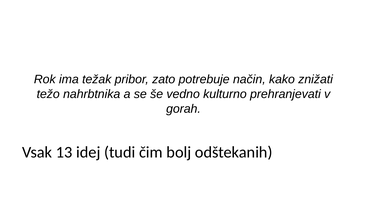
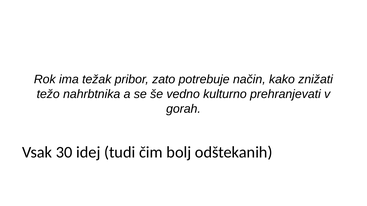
13: 13 -> 30
